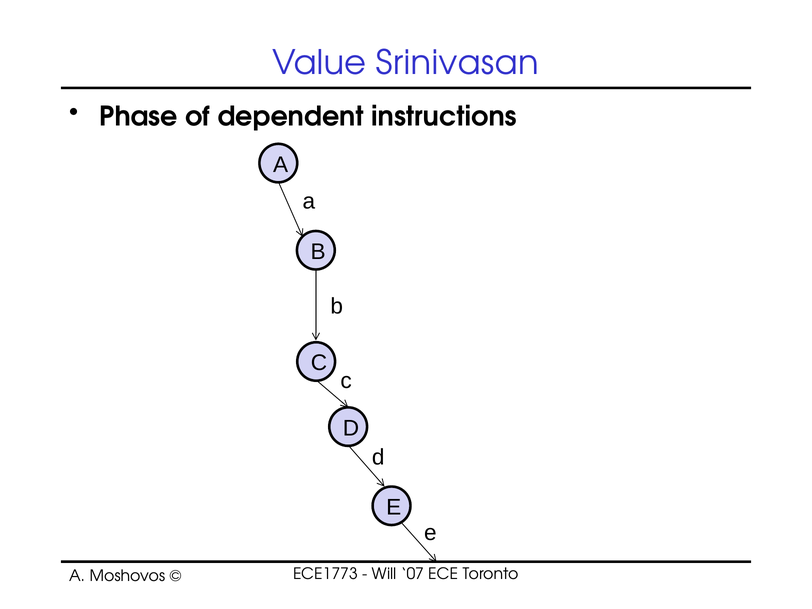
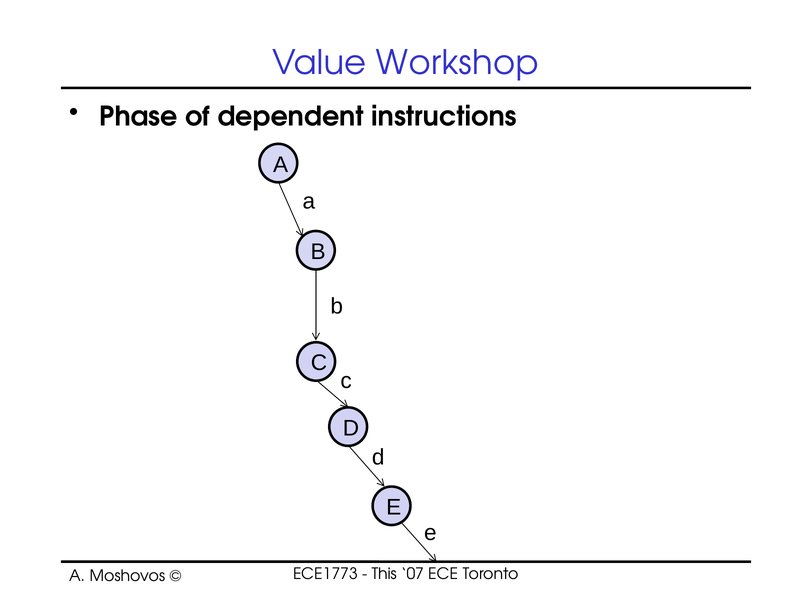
Srinivasan: Srinivasan -> Workshop
Will: Will -> This
